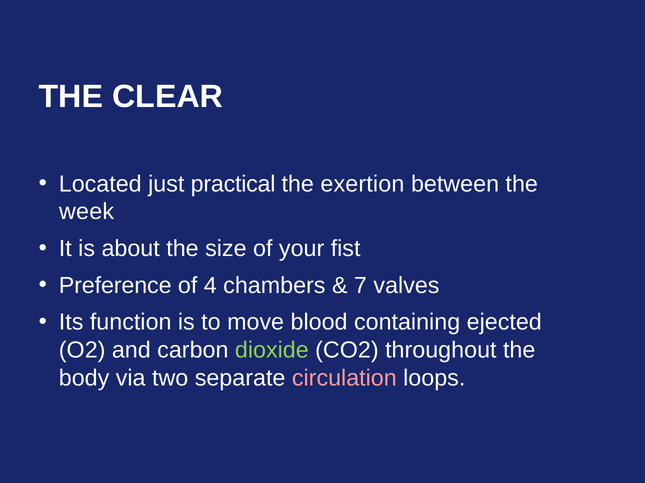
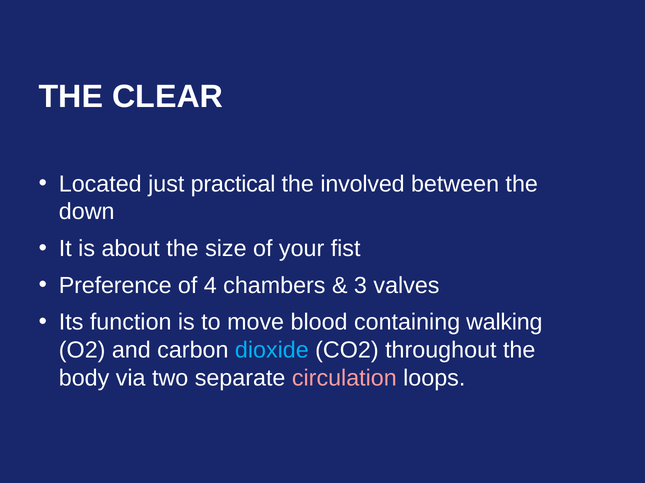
exertion: exertion -> involved
week: week -> down
7: 7 -> 3
ejected: ejected -> walking
dioxide colour: light green -> light blue
